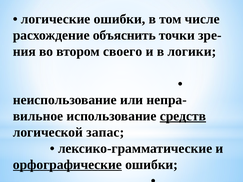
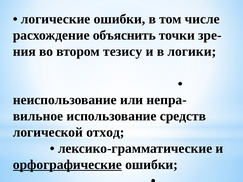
своего: своего -> тезису
средств underline: present -> none
запас: запас -> отход
